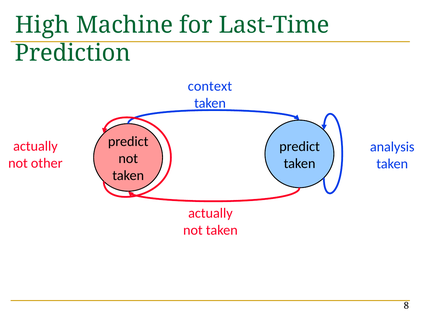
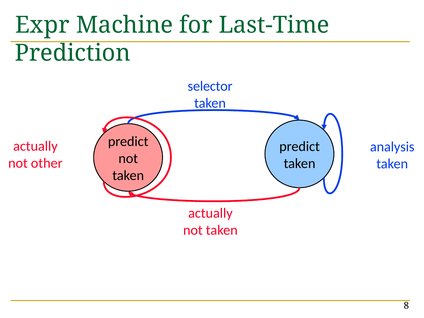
High: High -> Expr
context: context -> selector
